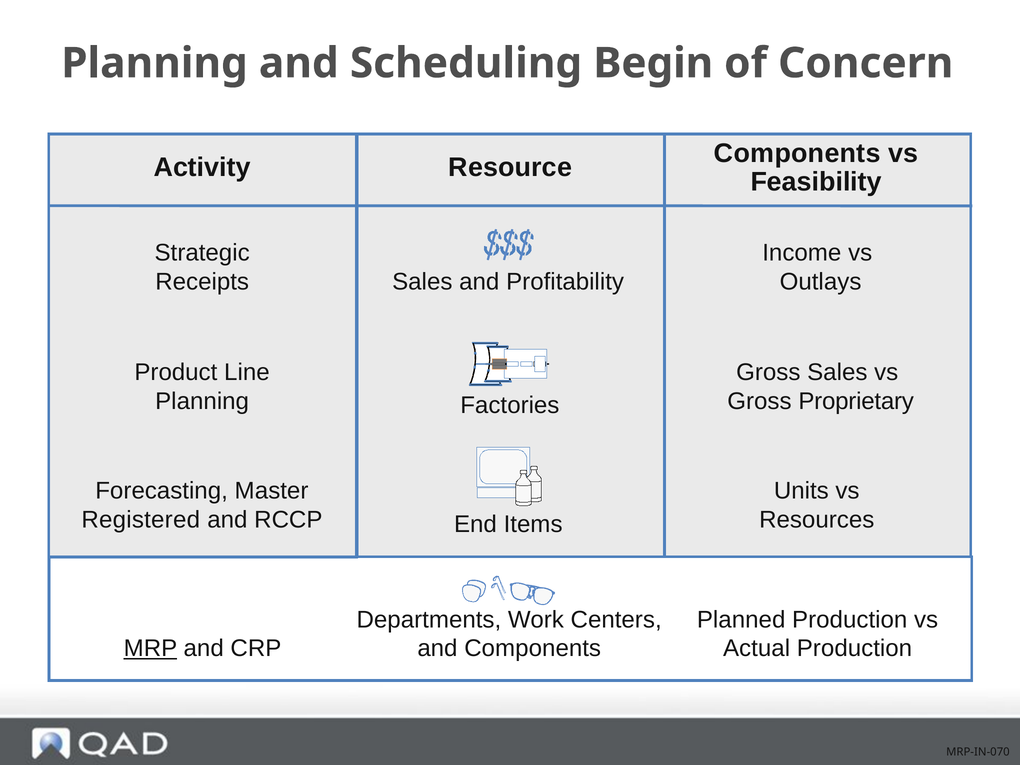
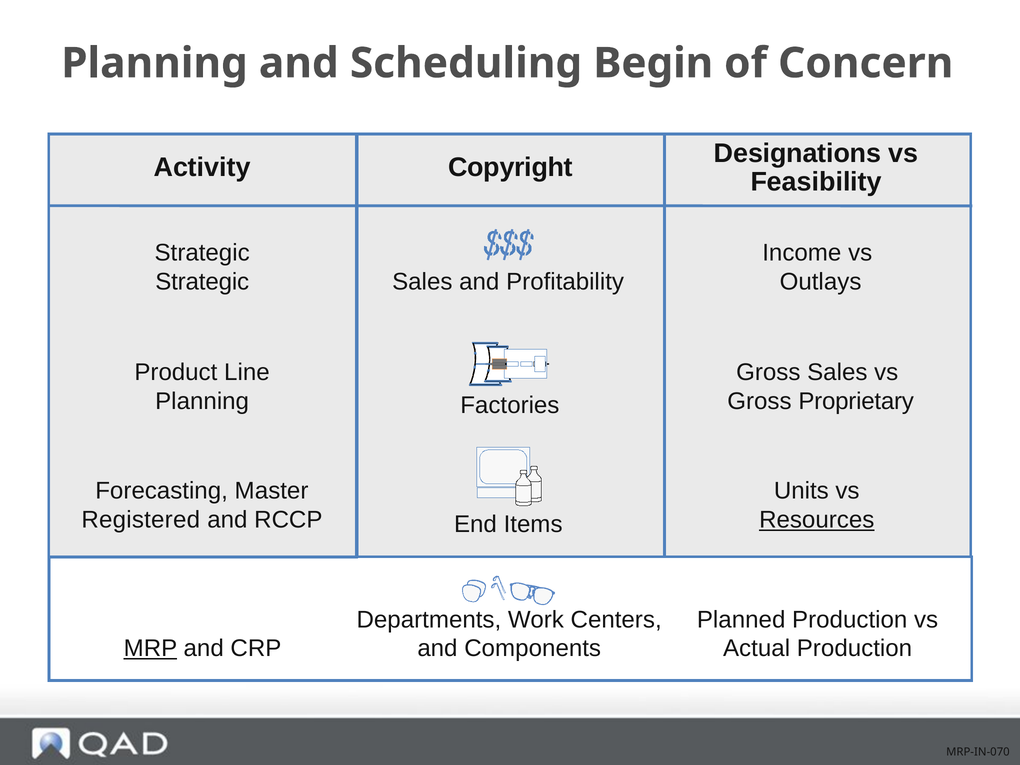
Components at (797, 154): Components -> Designations
Resource: Resource -> Copyright
Receipts at (202, 282): Receipts -> Strategic
Resources underline: none -> present
